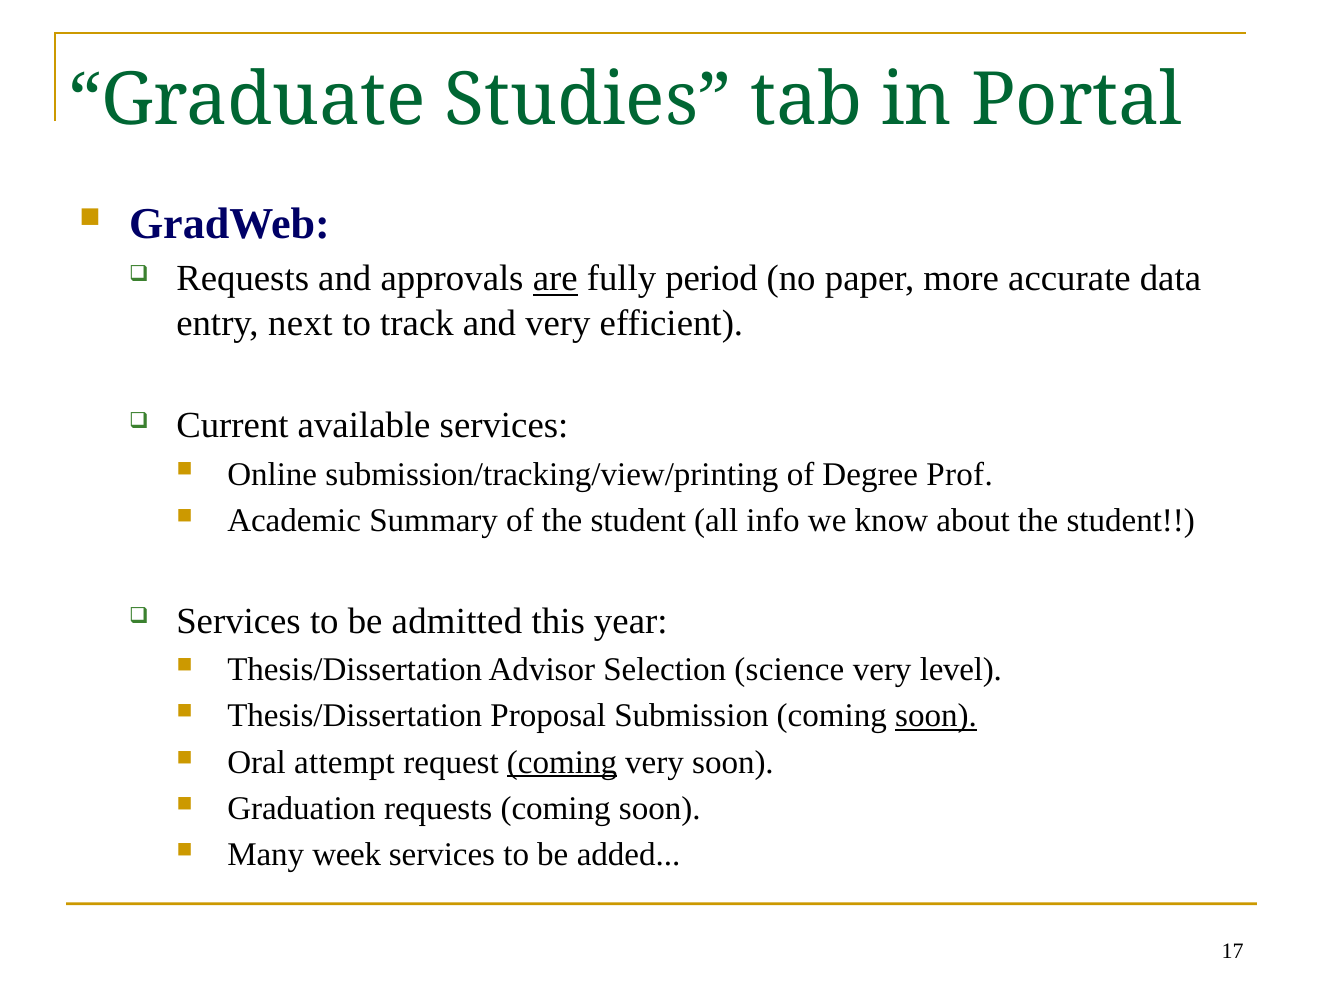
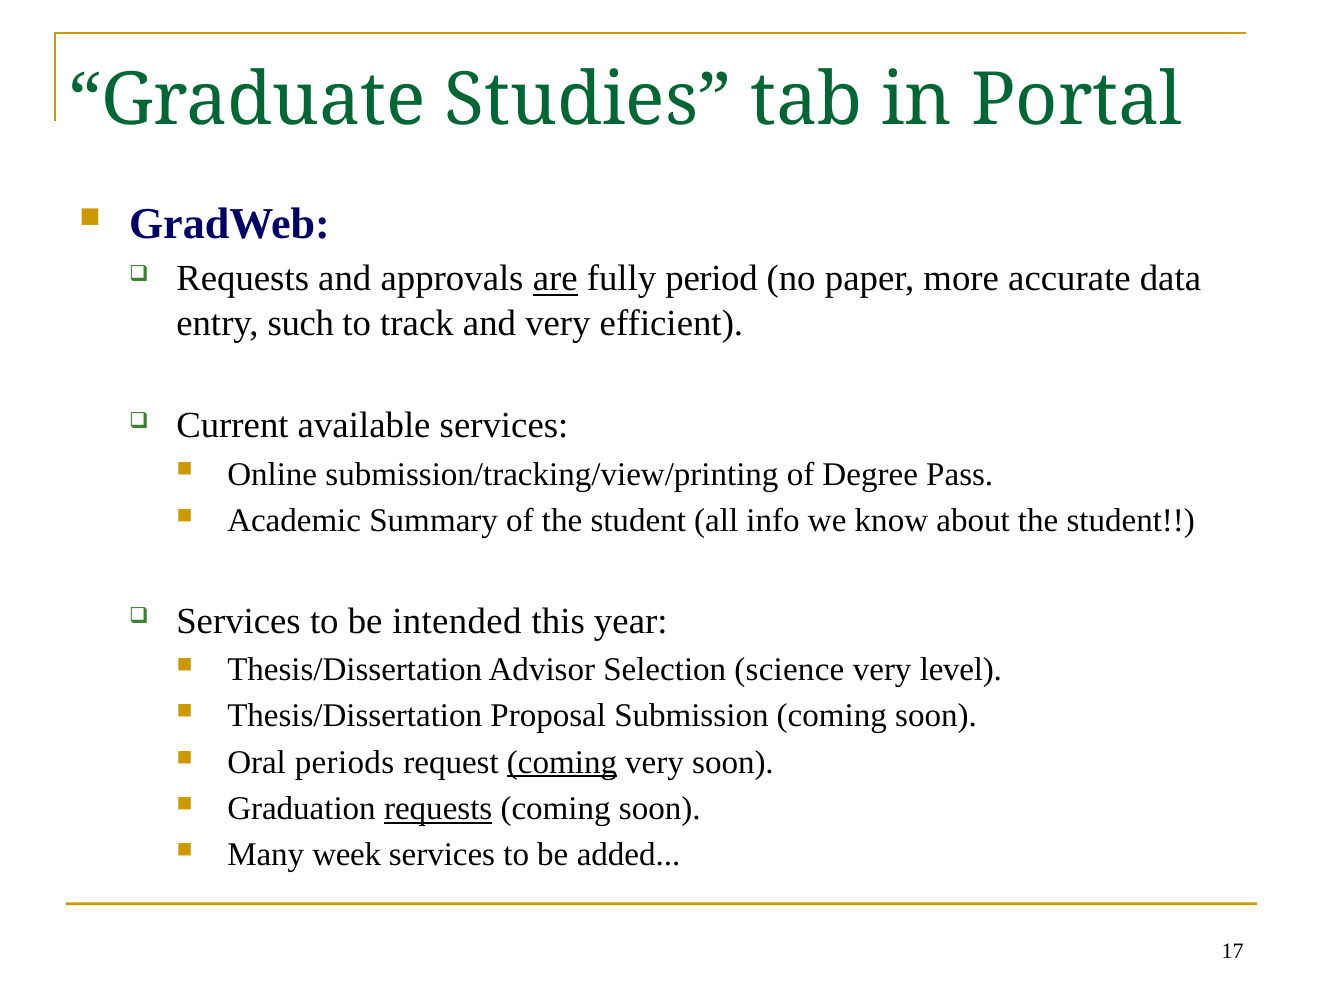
next: next -> such
Prof: Prof -> Pass
admitted: admitted -> intended
soon at (936, 716) underline: present -> none
attempt: attempt -> periods
requests at (438, 809) underline: none -> present
